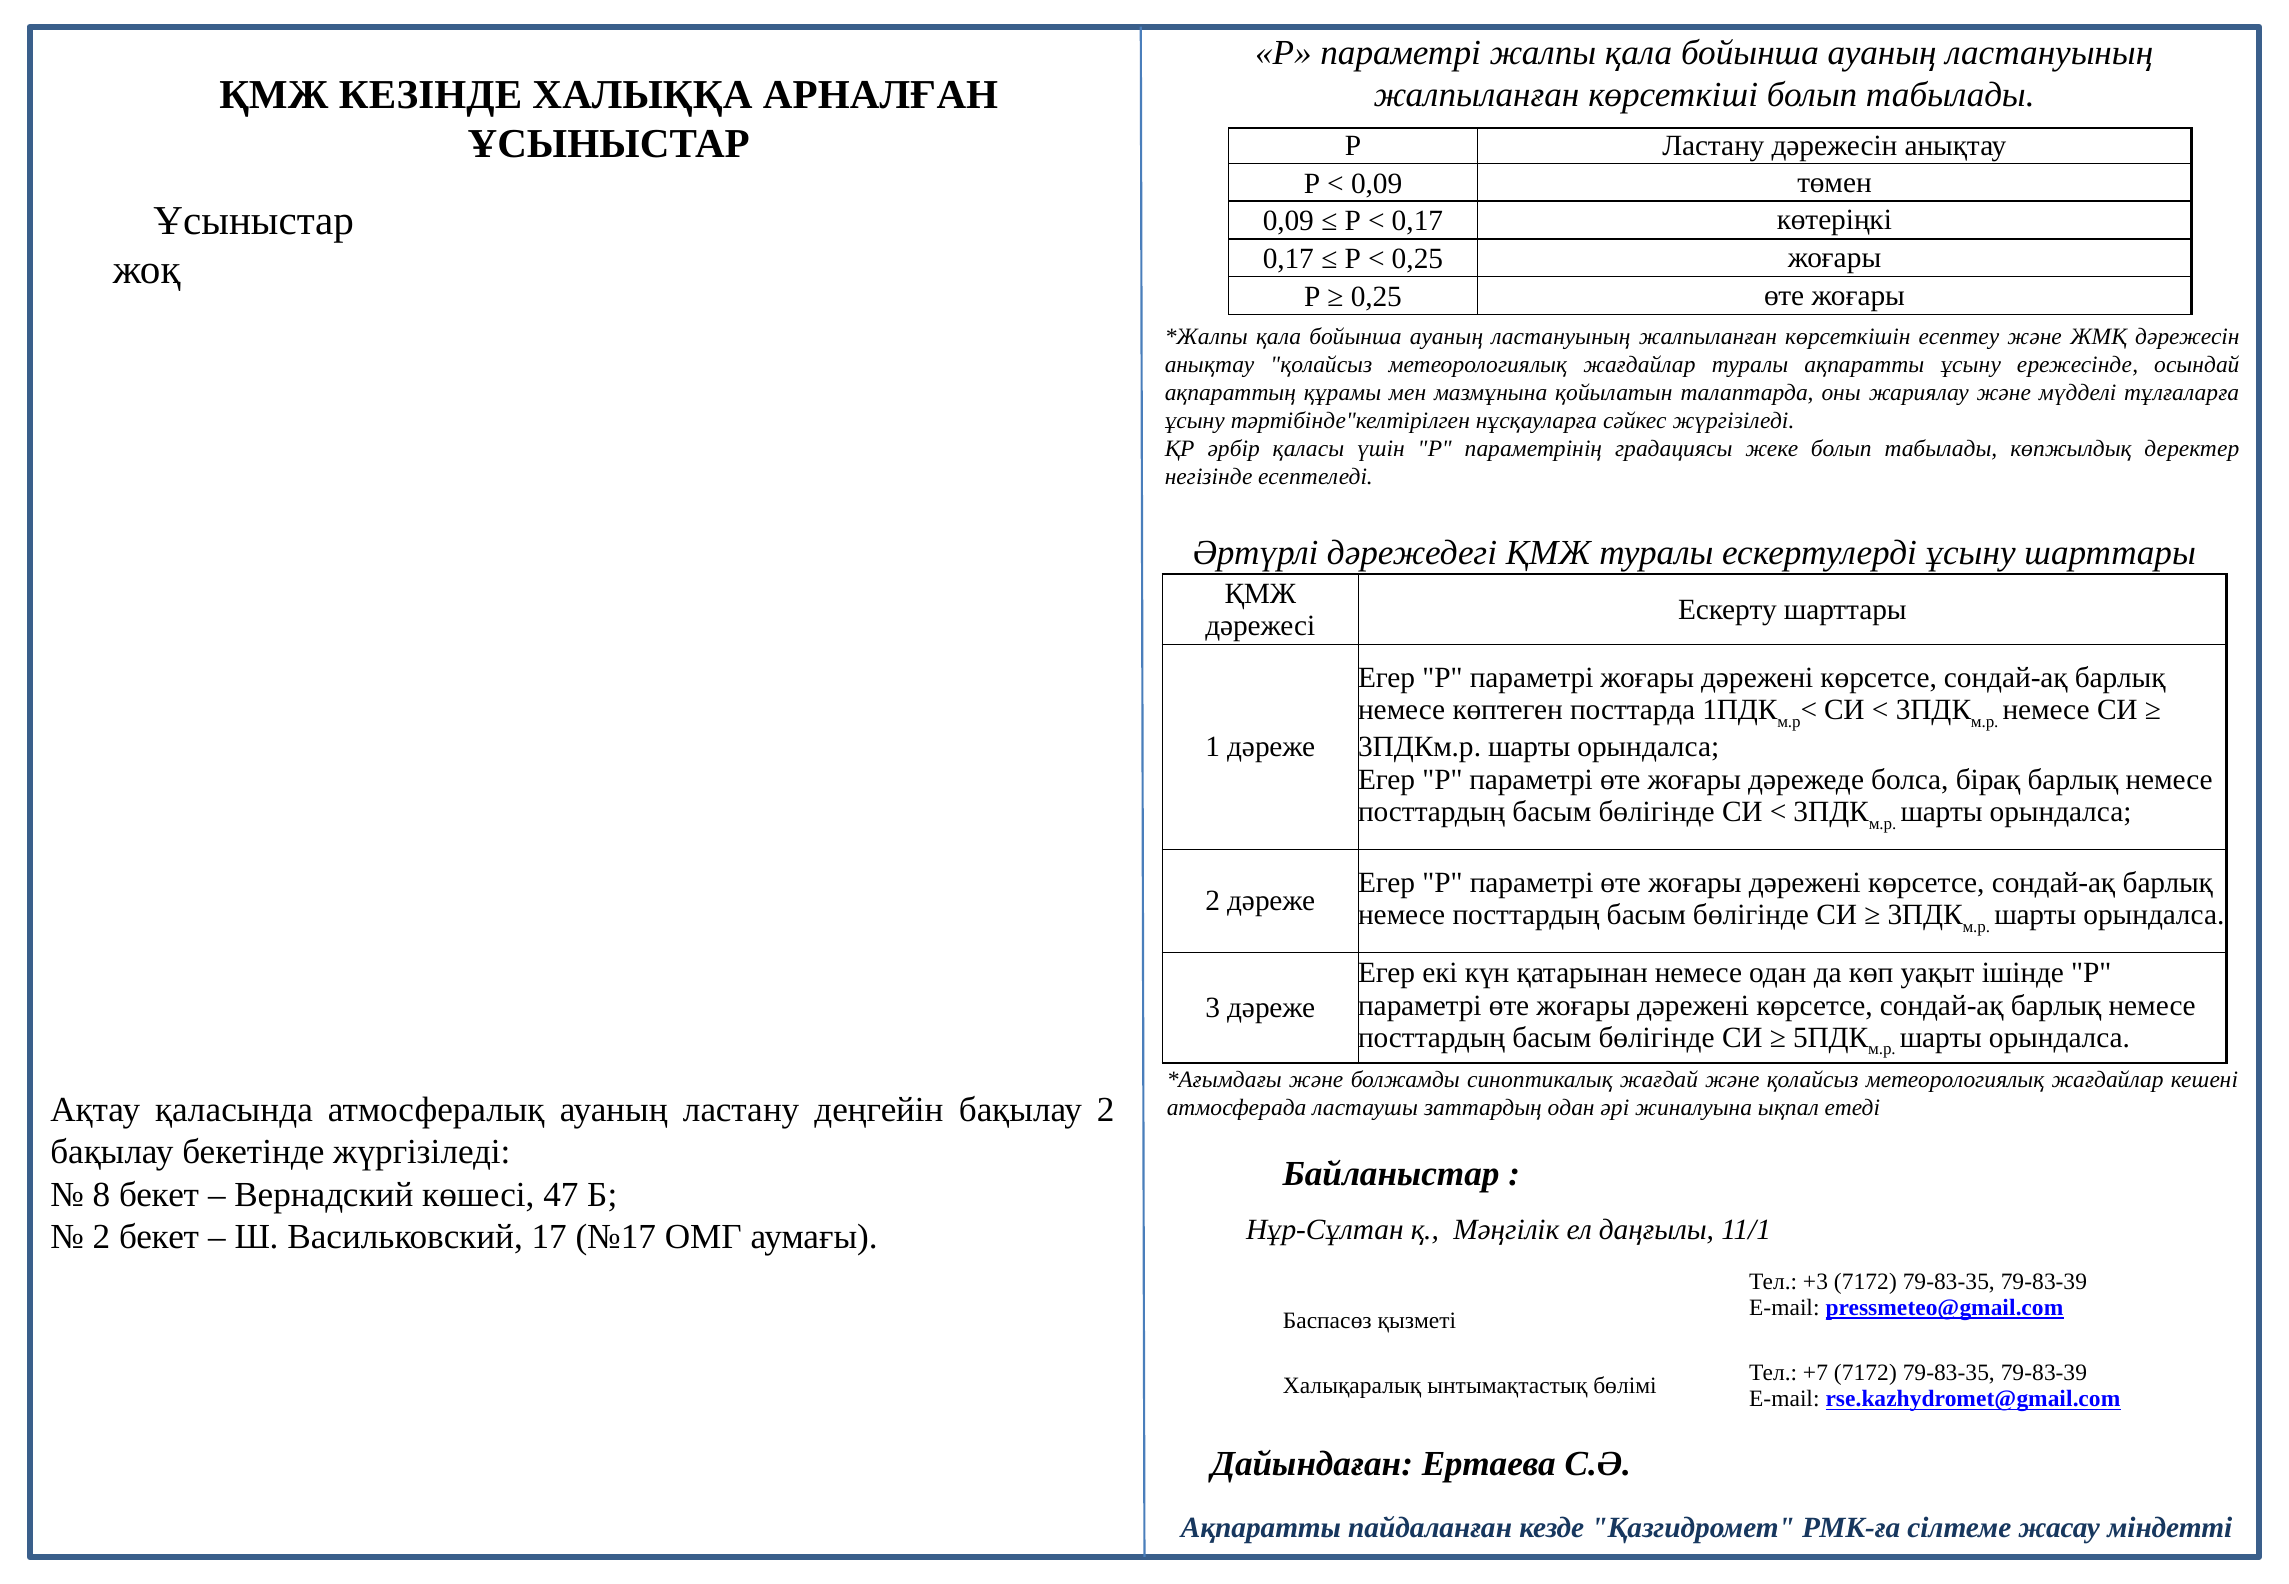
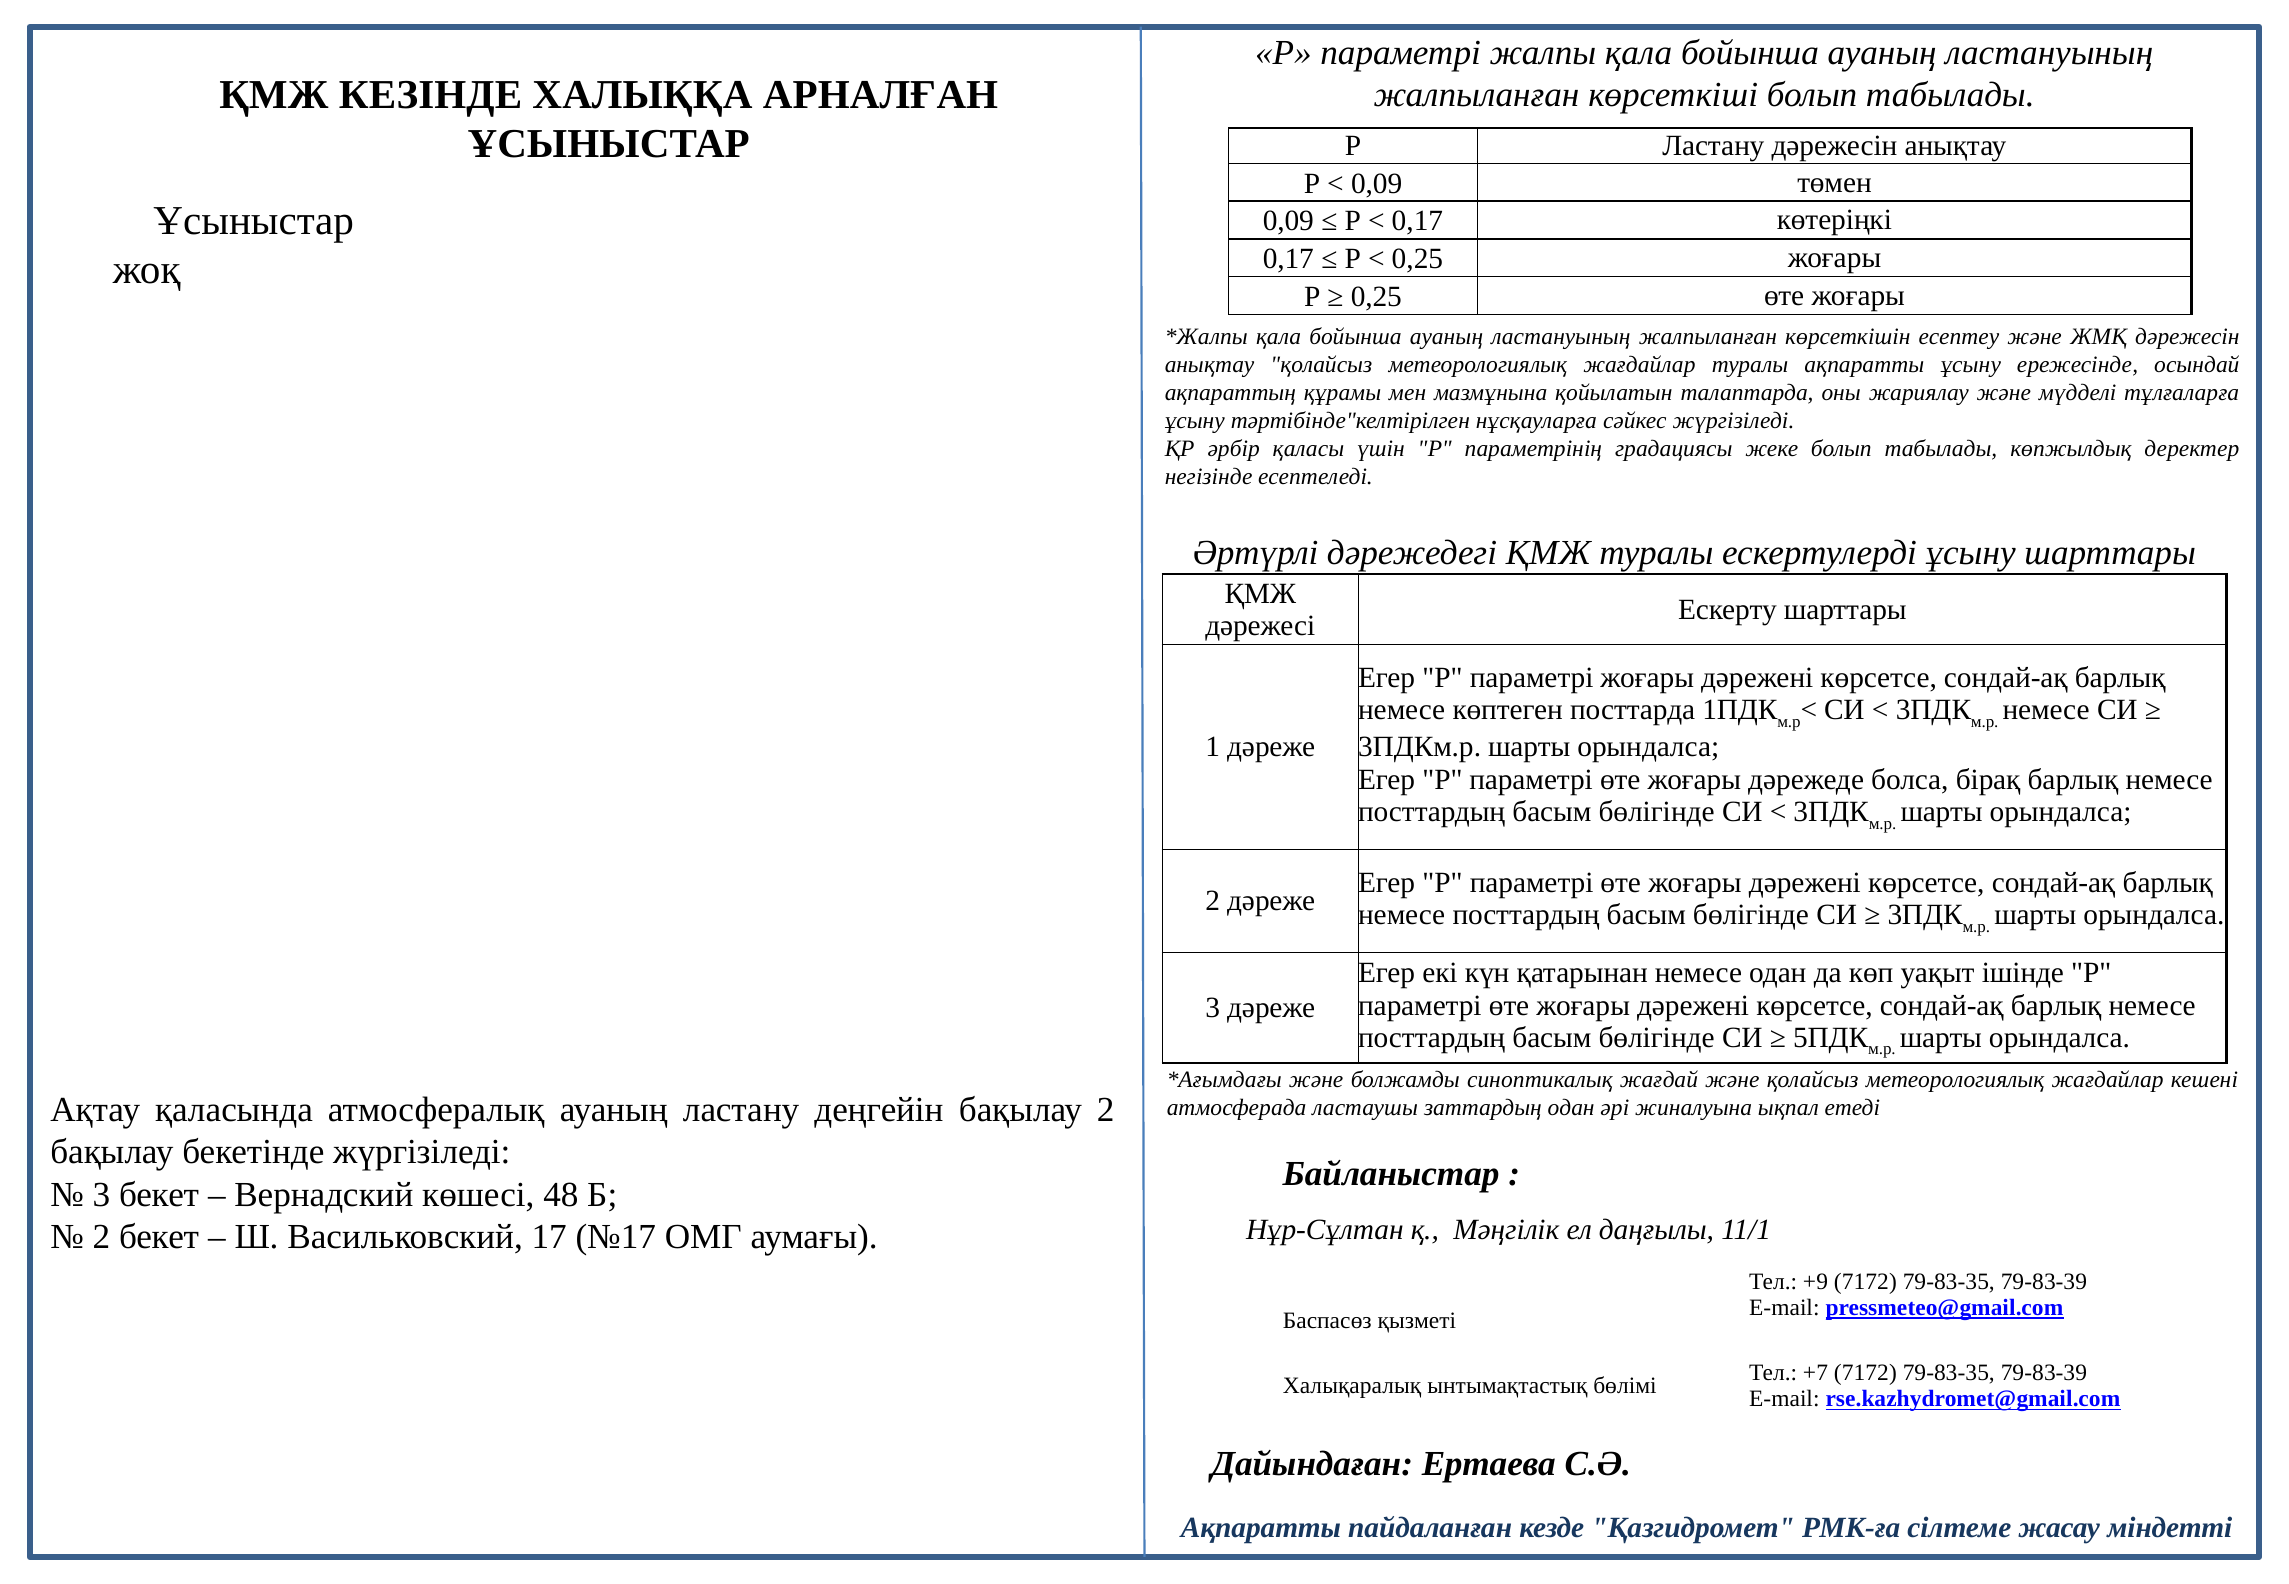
8 at (101, 1195): 8 -> 3
47: 47 -> 48
+3: +3 -> +9
